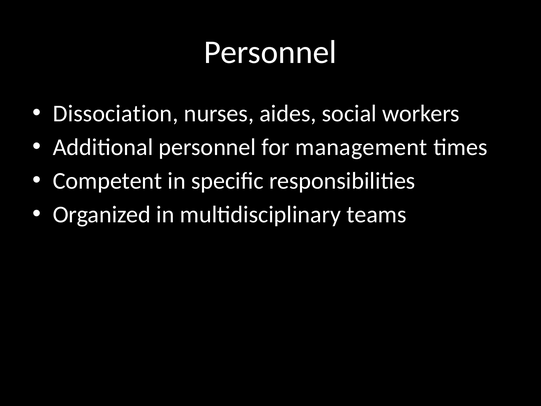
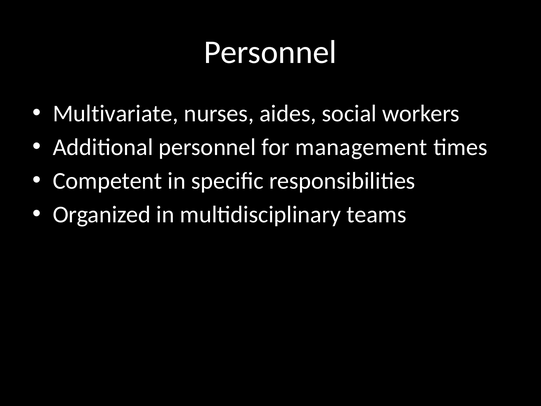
Dissociation: Dissociation -> Multivariate
